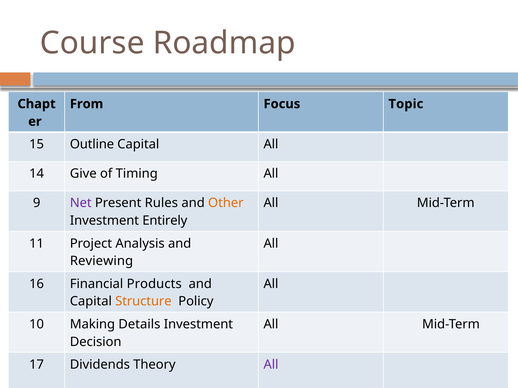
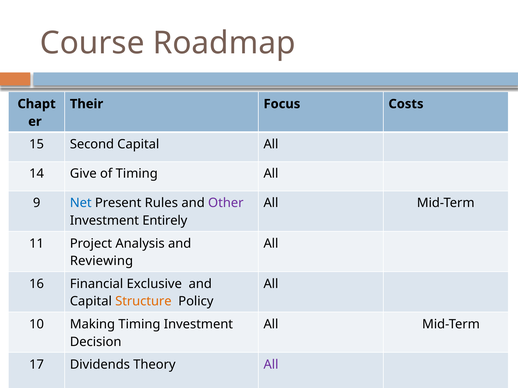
From: From -> Their
Topic: Topic -> Costs
Outline: Outline -> Second
Net colour: purple -> blue
Other colour: orange -> purple
Products: Products -> Exclusive
Making Details: Details -> Timing
